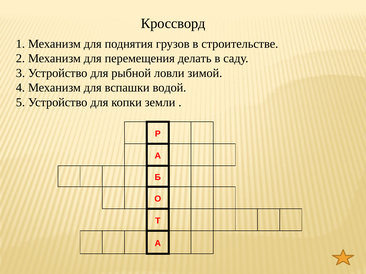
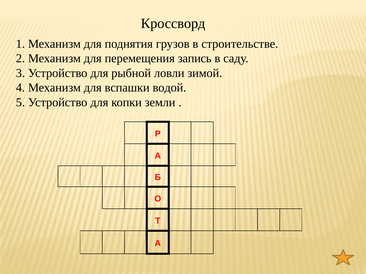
делать: делать -> запись
